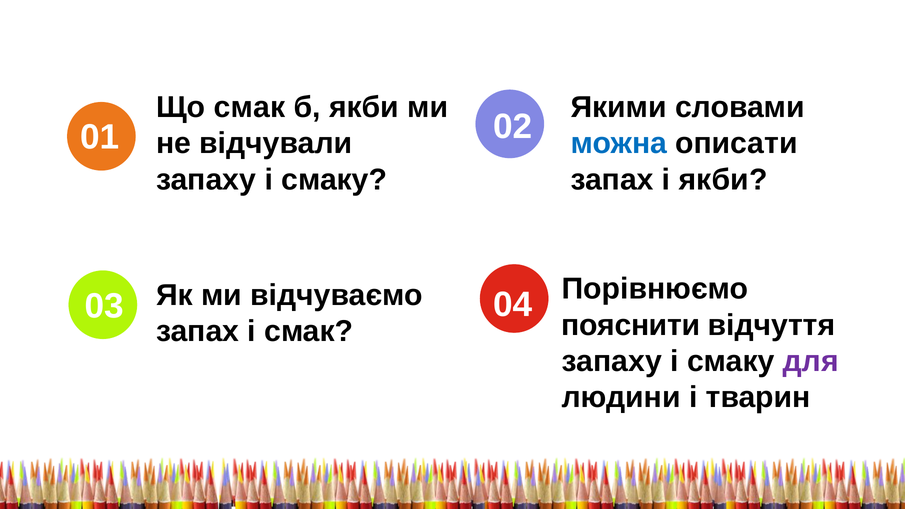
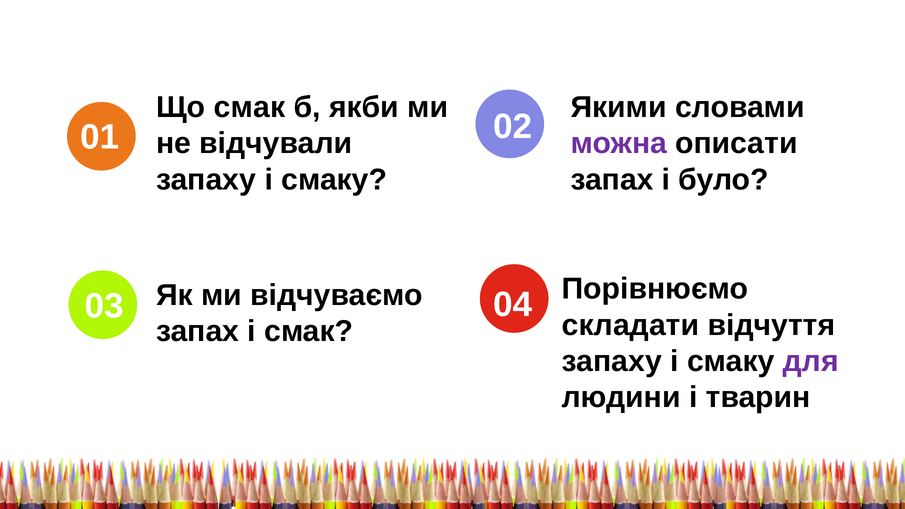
можна colour: blue -> purple
і якби: якби -> було
пояснити: пояснити -> складати
